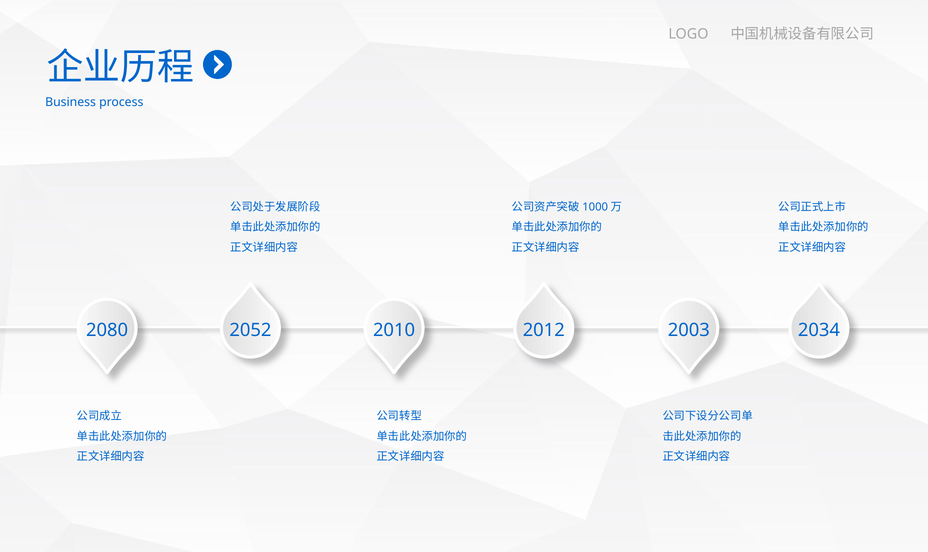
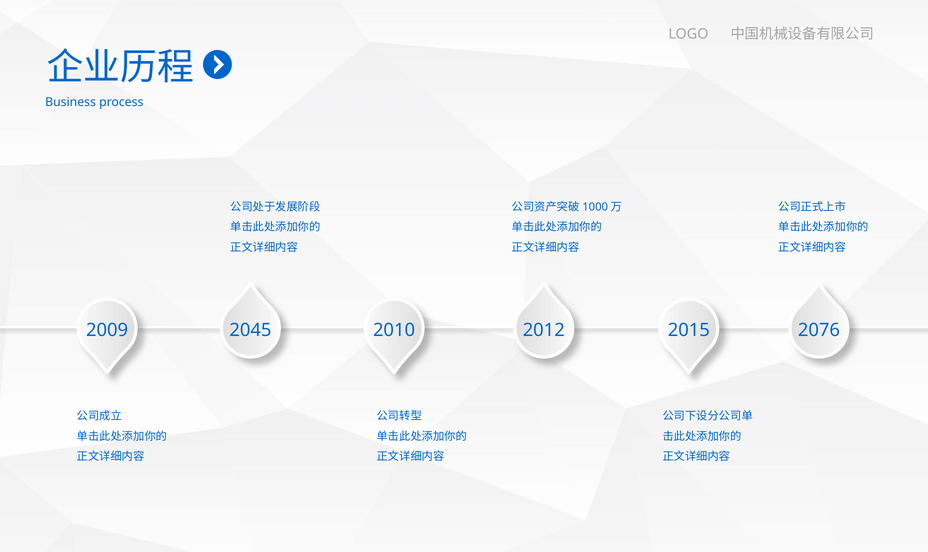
2080: 2080 -> 2009
2052: 2052 -> 2045
2003: 2003 -> 2015
2034: 2034 -> 2076
